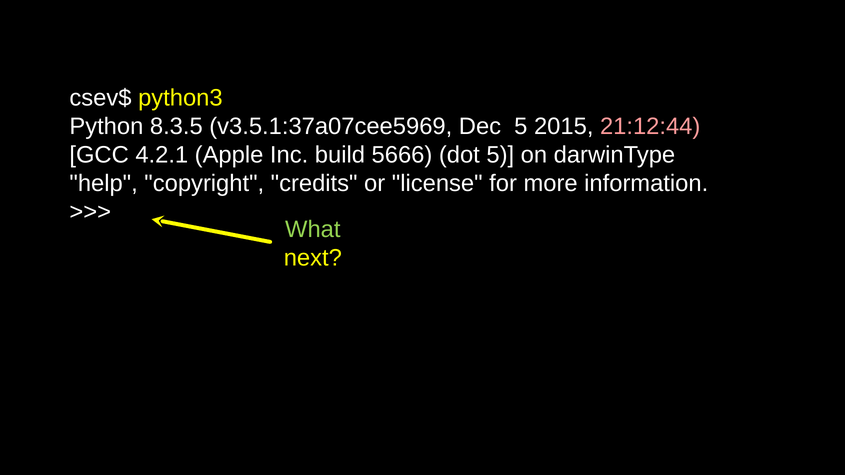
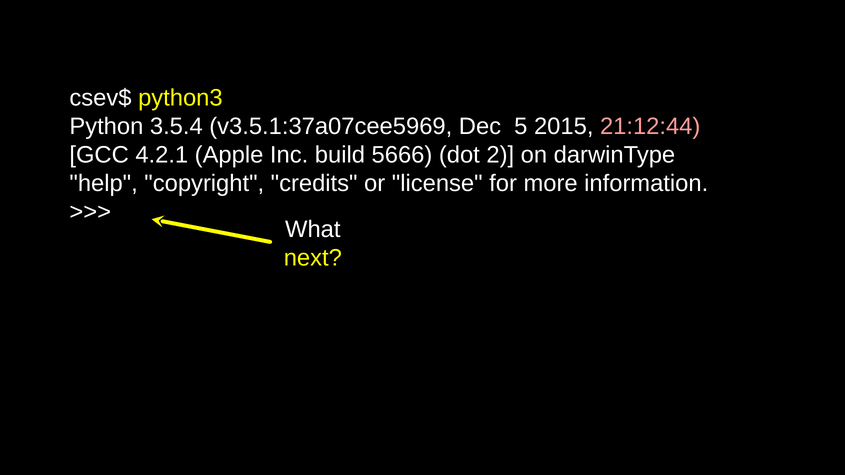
8.3.5: 8.3.5 -> 3.5.4
dot 5: 5 -> 2
What colour: light green -> white
